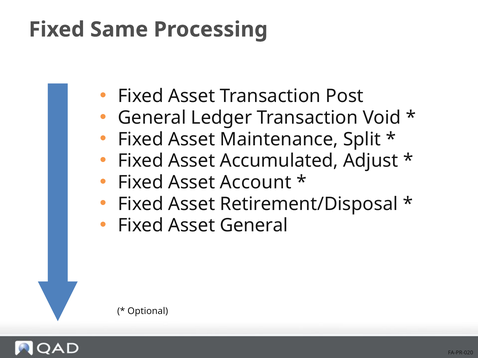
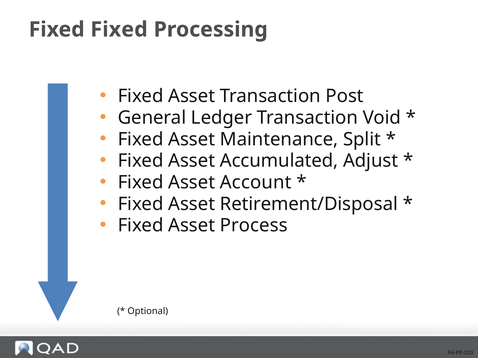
Fixed Same: Same -> Fixed
Asset General: General -> Process
